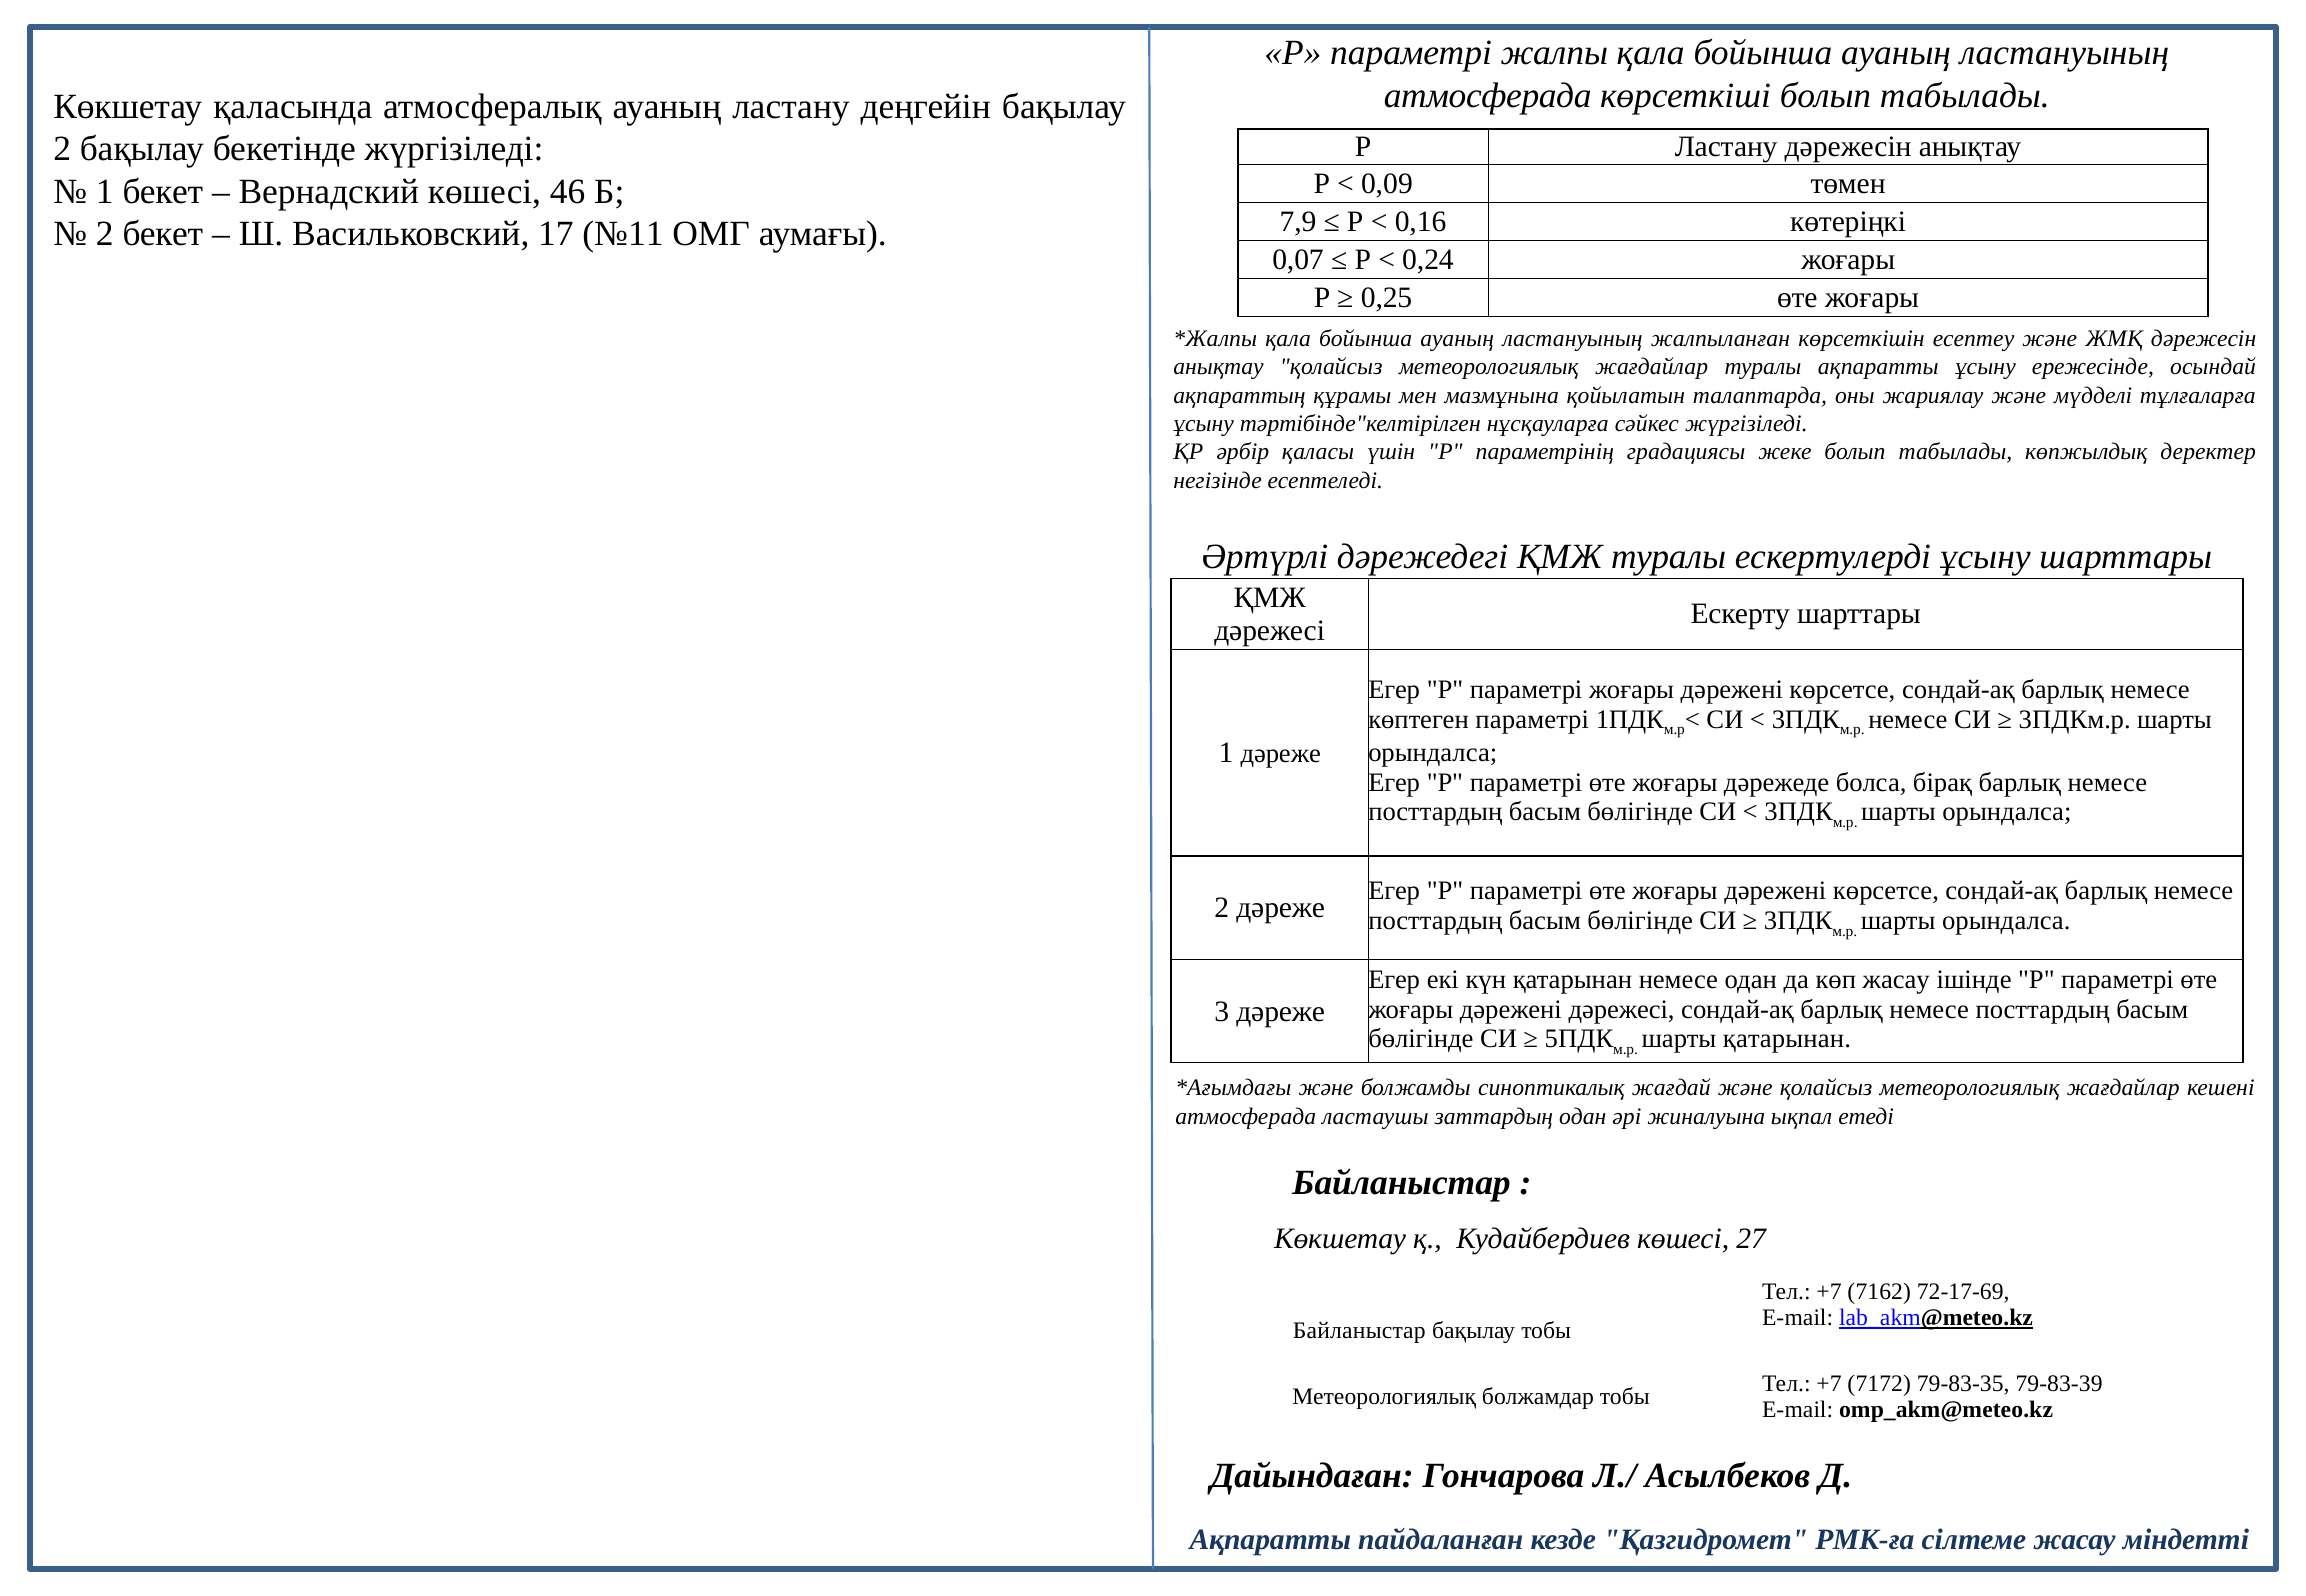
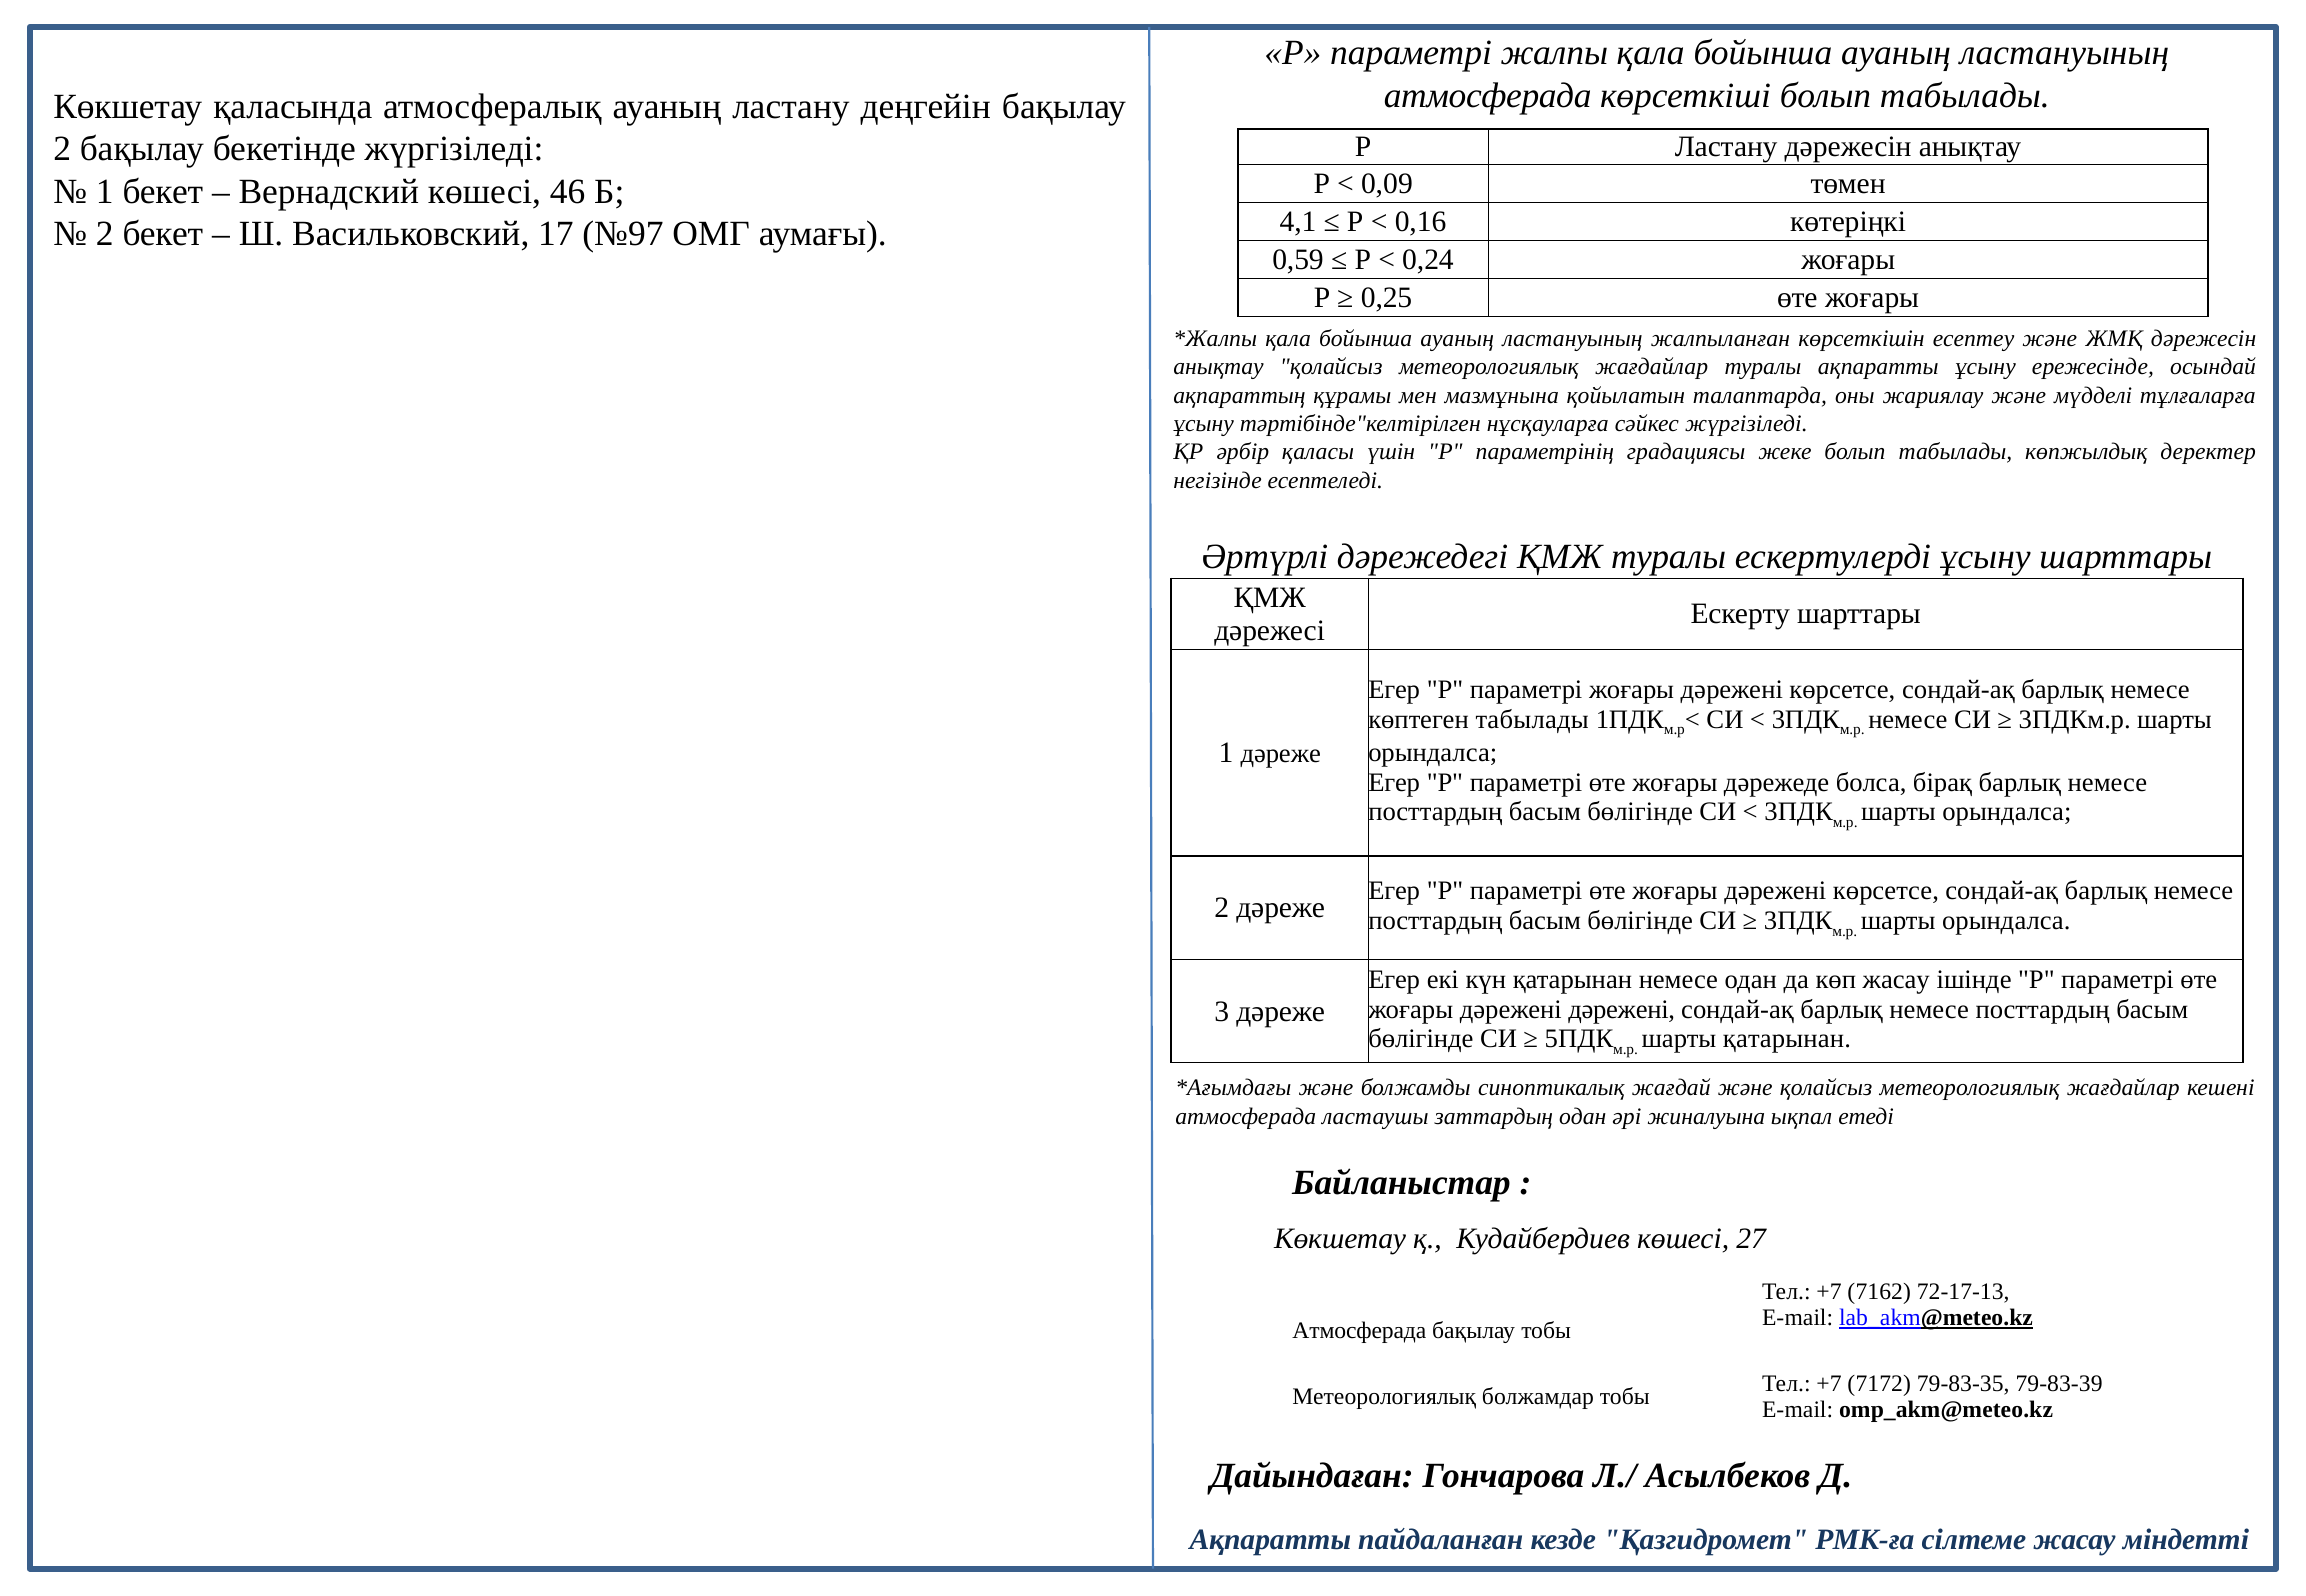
7,9: 7,9 -> 4,1
№11: №11 -> №97
0,07: 0,07 -> 0,59
көптеген параметрі: параметрі -> табылады
дәрежені дәрежесі: дәрежесі -> дәрежені
72-17-69: 72-17-69 -> 72-17-13
Байланыстар at (1359, 1331): Байланыстар -> Атмосферада
